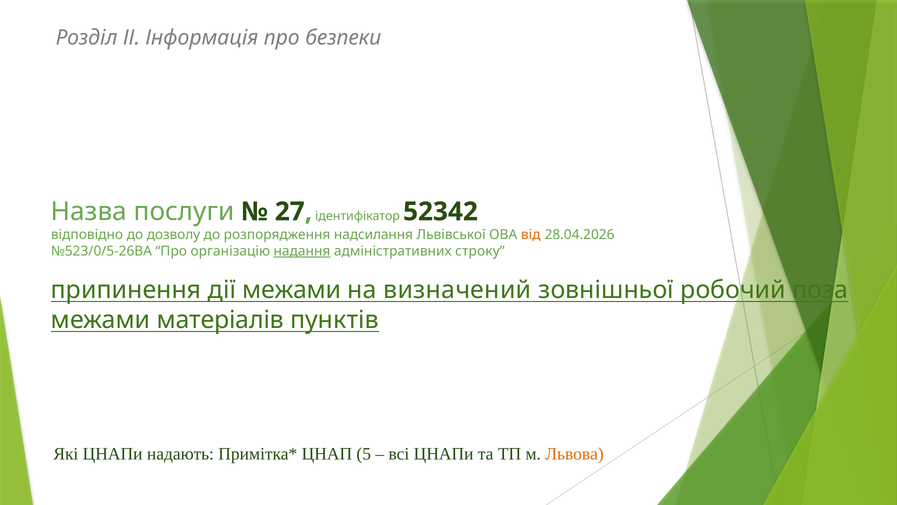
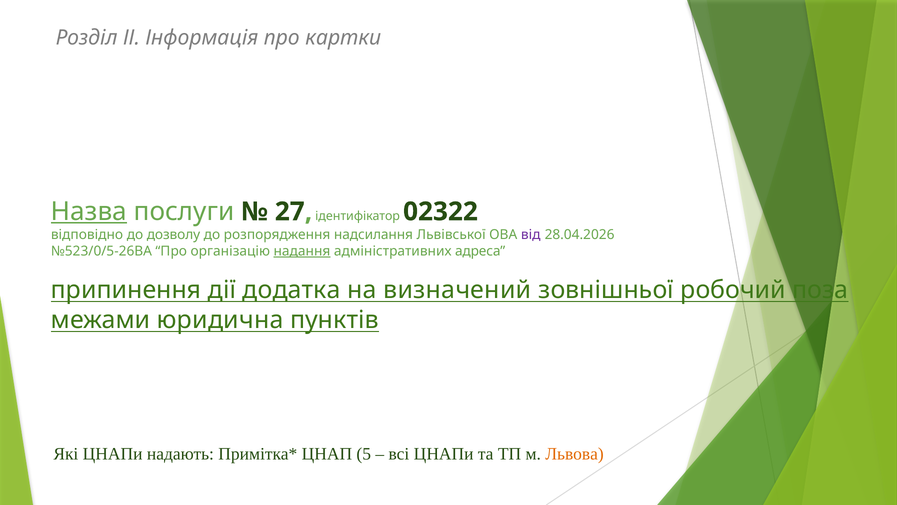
безпеки: безпеки -> картки
Назва underline: none -> present
52342: 52342 -> 02322
від colour: orange -> purple
строку: строку -> адреса
дії межами: межами -> додатка
матеріалів: матеріалів -> юридична
